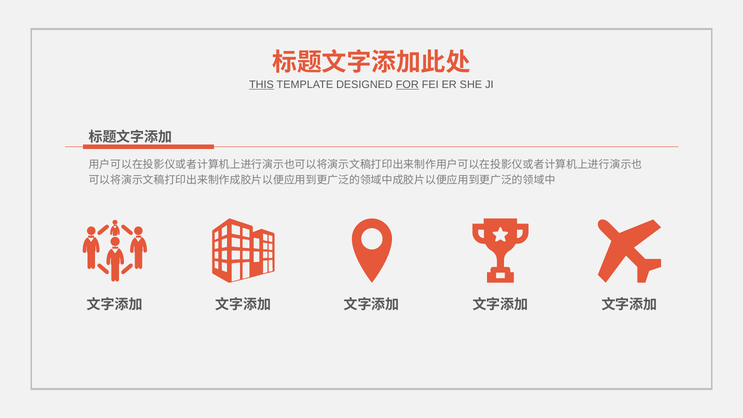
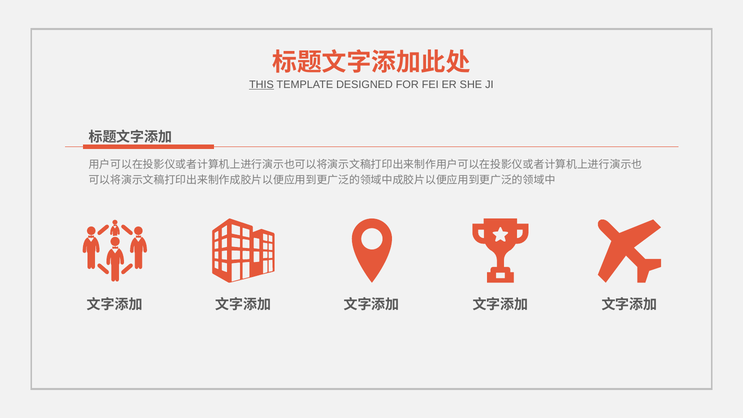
FOR underline: present -> none
